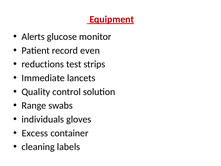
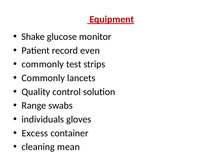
Alerts: Alerts -> Shake
reductions at (43, 64): reductions -> commonly
Immediate at (43, 78): Immediate -> Commonly
labels: labels -> mean
